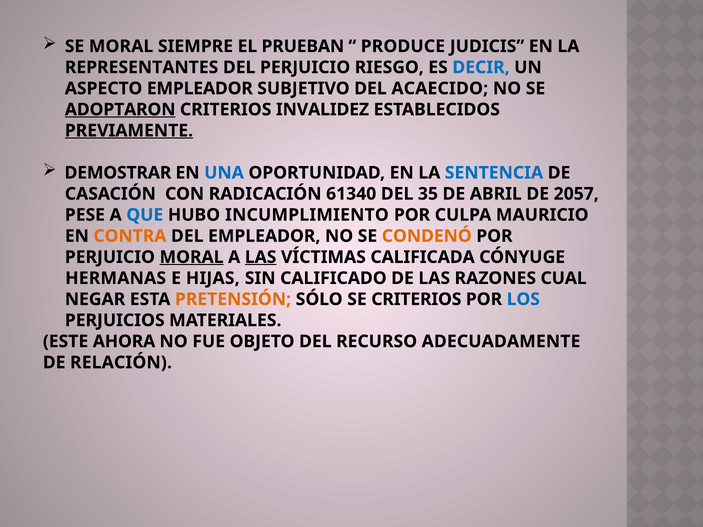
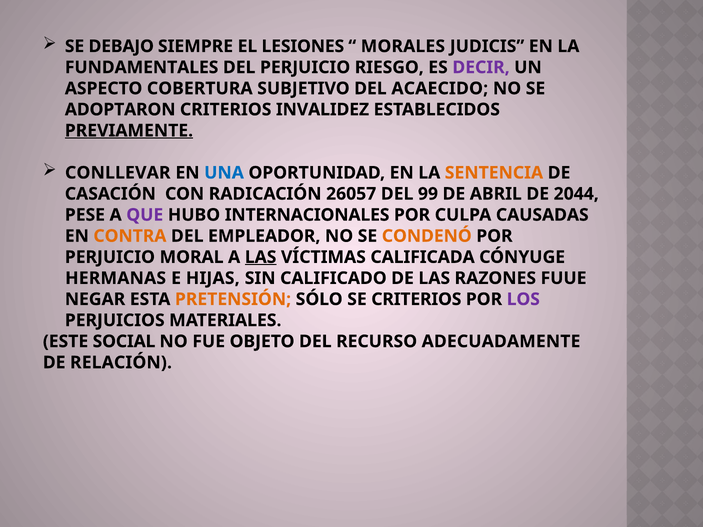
SE MORAL: MORAL -> DEBAJO
PRUEBAN: PRUEBAN -> LESIONES
PRODUCE: PRODUCE -> MORALES
REPRESENTANTES: REPRESENTANTES -> FUNDAMENTALES
DECIR colour: blue -> purple
ASPECTO EMPLEADOR: EMPLEADOR -> COBERTURA
ADOPTARON underline: present -> none
DEMOSTRAR: DEMOSTRAR -> CONLLEVAR
SENTENCIA colour: blue -> orange
61340: 61340 -> 26057
35: 35 -> 99
2057: 2057 -> 2044
QUE colour: blue -> purple
INCUMPLIMIENTO: INCUMPLIMIENTO -> INTERNACIONALES
MAURICIO: MAURICIO -> CAUSADAS
MORAL at (192, 257) underline: present -> none
CUAL: CUAL -> FUUE
LOS colour: blue -> purple
AHORA: AHORA -> SOCIAL
